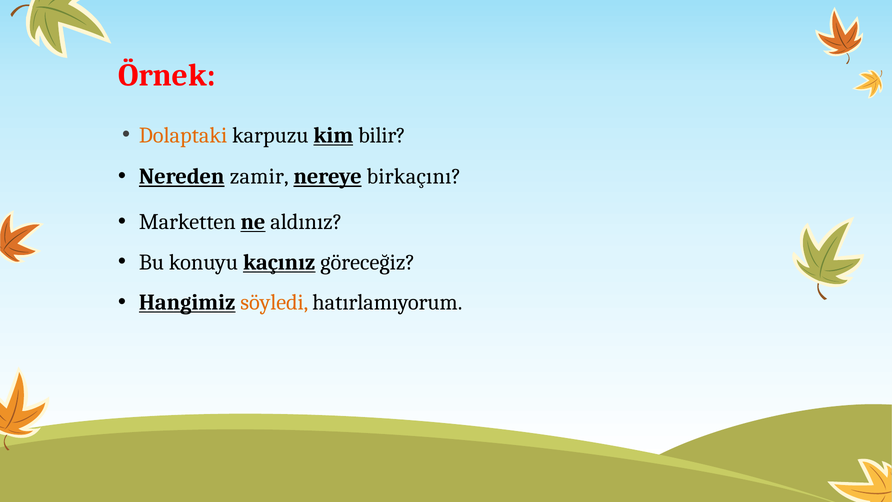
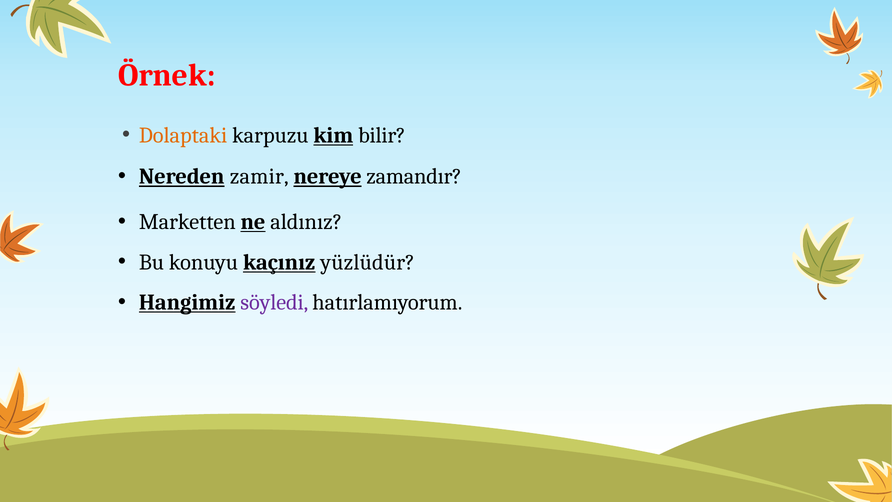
birkaçını: birkaçını -> zamandır
göreceğiz: göreceğiz -> yüzlüdür
söyledi colour: orange -> purple
